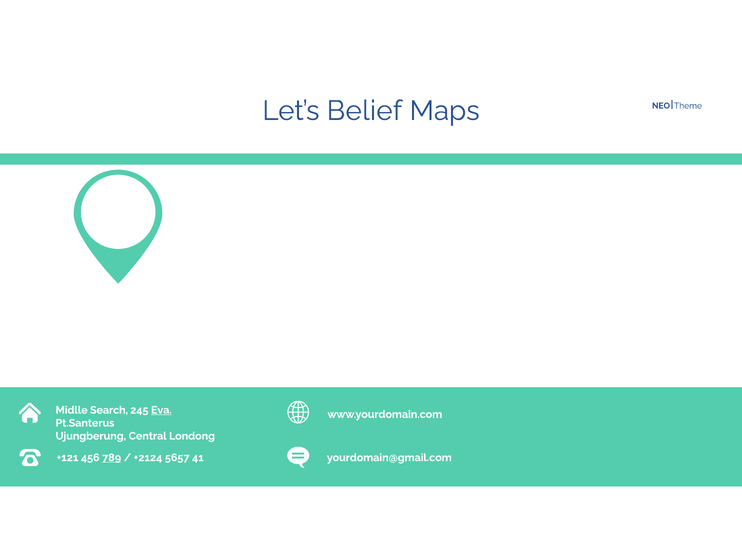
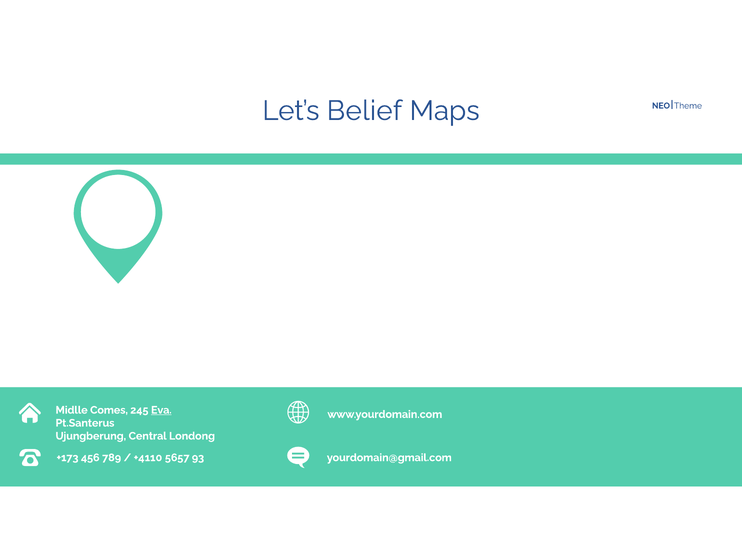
Search: Search -> Comes
+121: +121 -> +173
789 underline: present -> none
+2124: +2124 -> +4110
41: 41 -> 93
